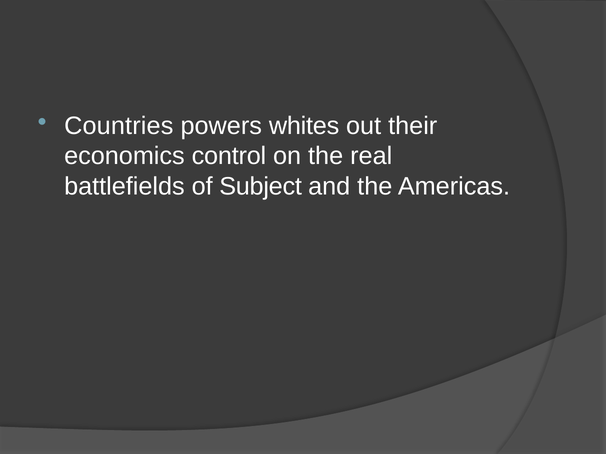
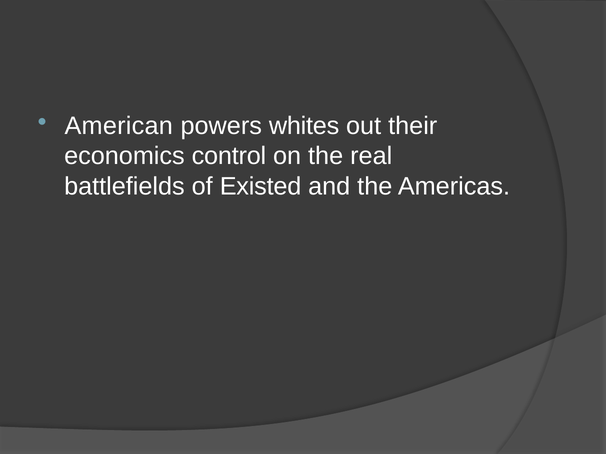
Countries: Countries -> American
Subject: Subject -> Existed
